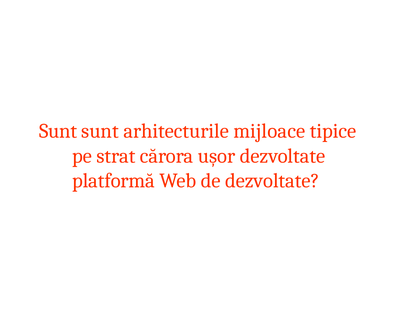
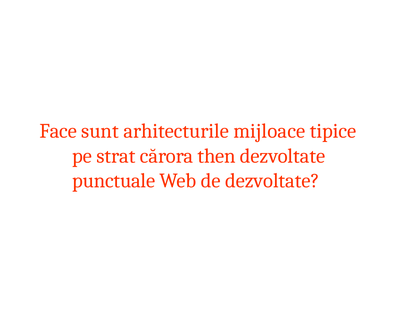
Sunt at (58, 132): Sunt -> Face
ușor: ușor -> then
platformă: platformă -> punctuale
